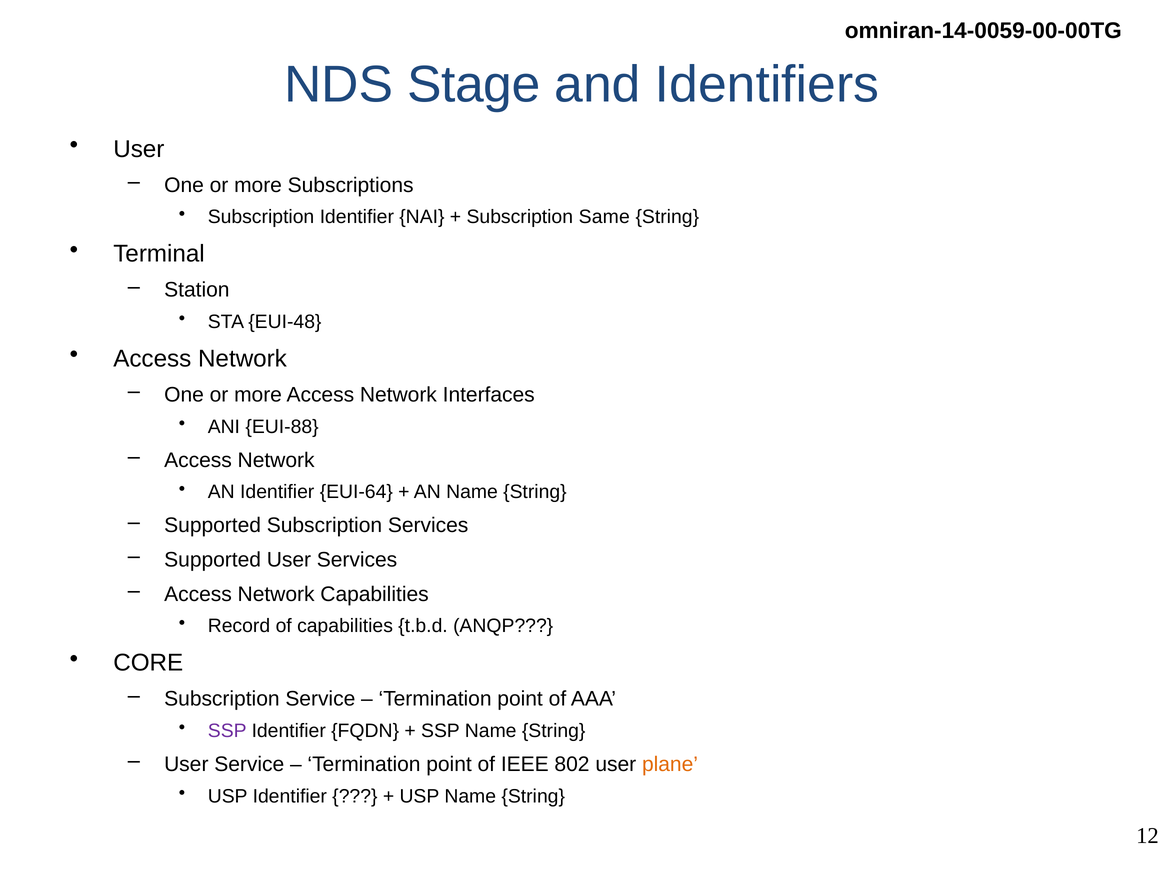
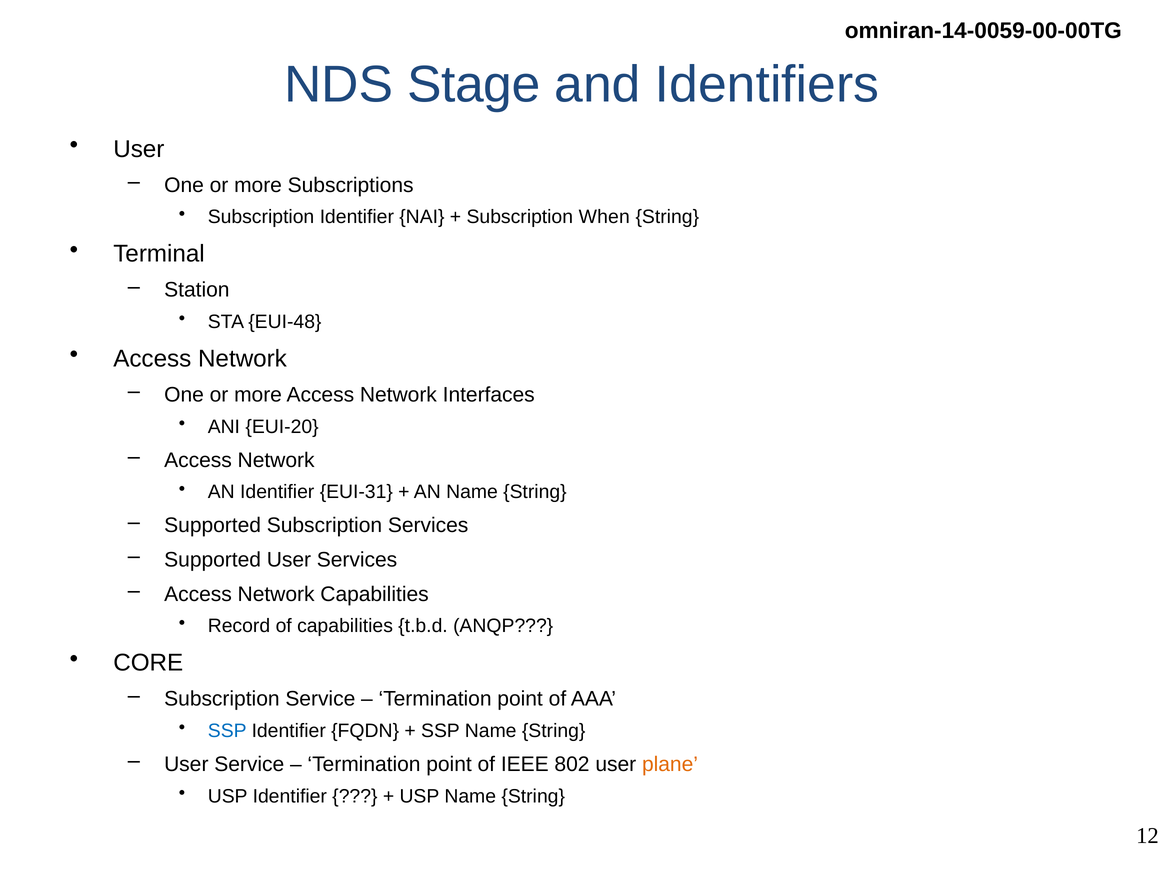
Same: Same -> When
EUI-88: EUI-88 -> EUI-20
EUI-64: EUI-64 -> EUI-31
SSP at (227, 731) colour: purple -> blue
